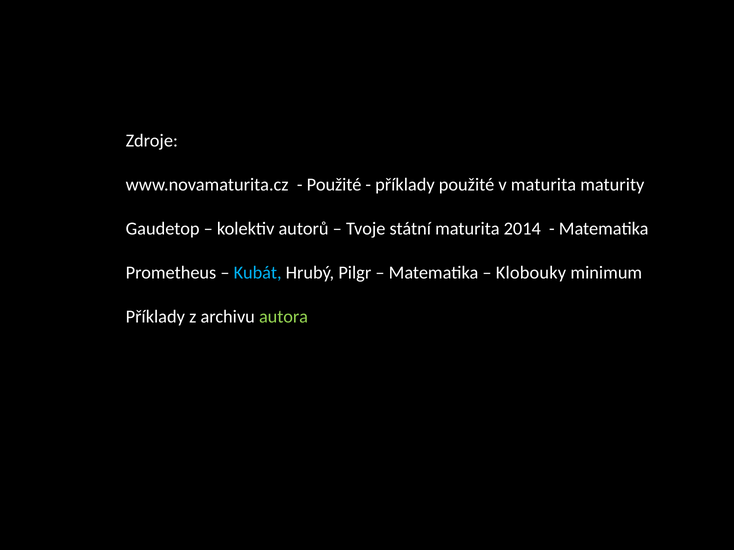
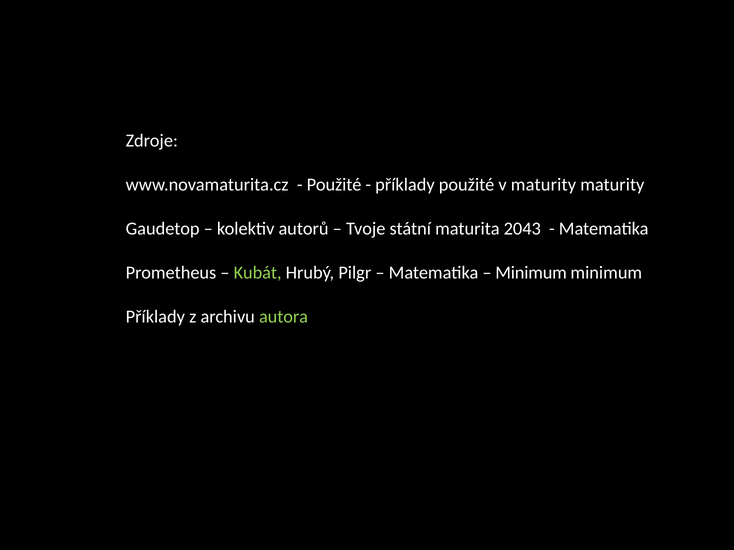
v maturita: maturita -> maturity
2014: 2014 -> 2043
Kubát colour: light blue -> light green
Klobouky at (531, 273): Klobouky -> Minimum
